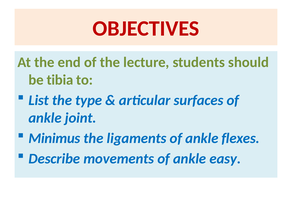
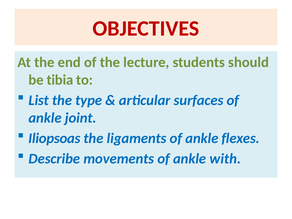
Minimus: Minimus -> Iliopsoas
easy: easy -> with
